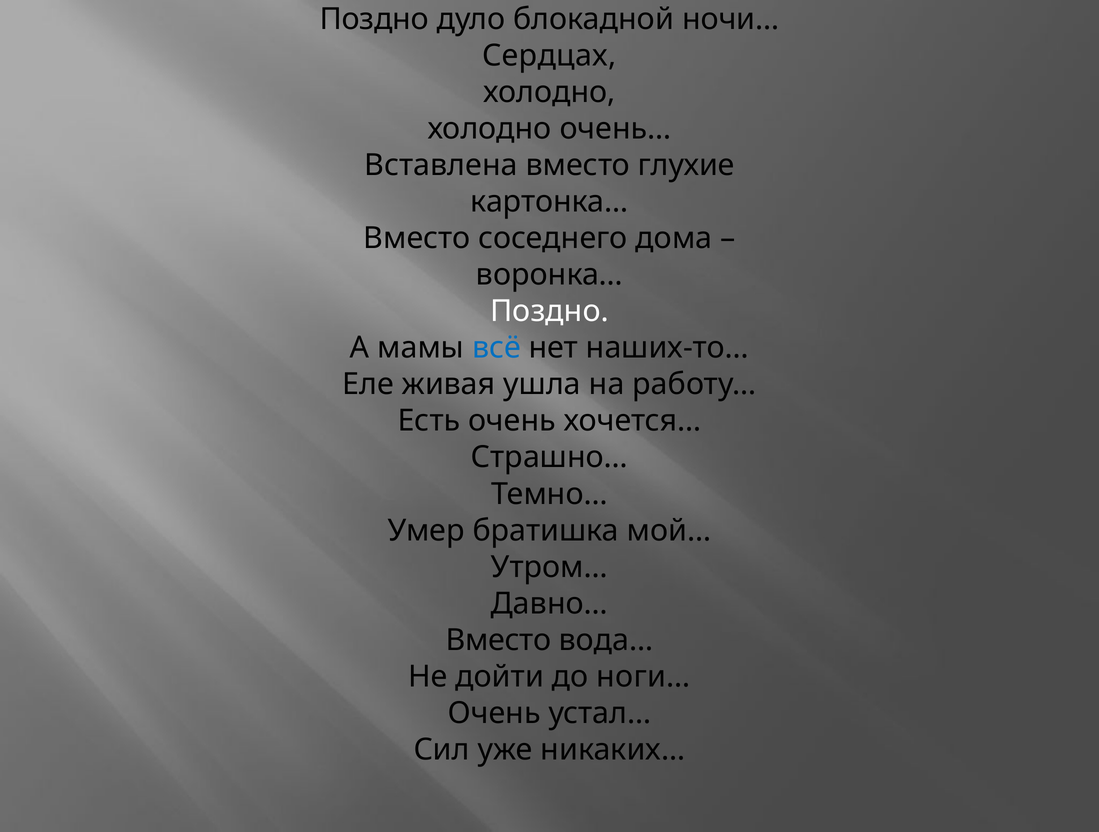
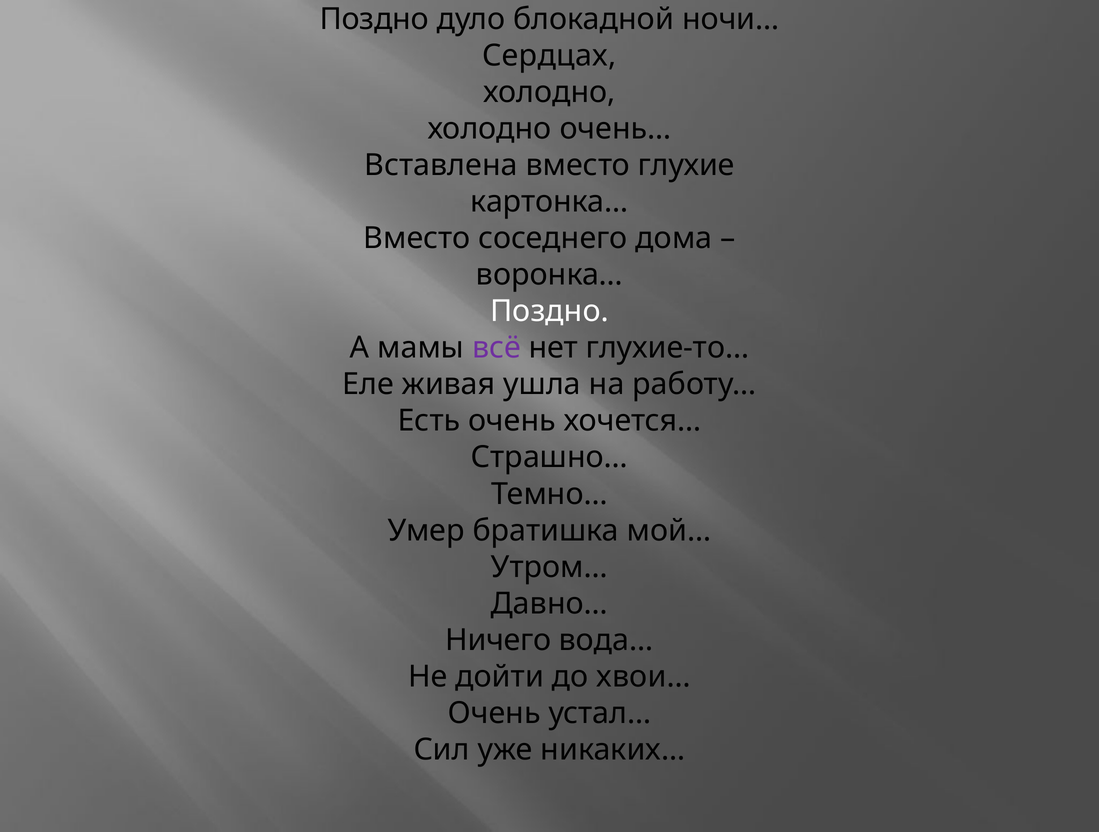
всё colour: blue -> purple
наших-то…: наших-то… -> глухие-то…
Вместо at (498, 640): Вместо -> Ничего
ноги…: ноги… -> хвои…
